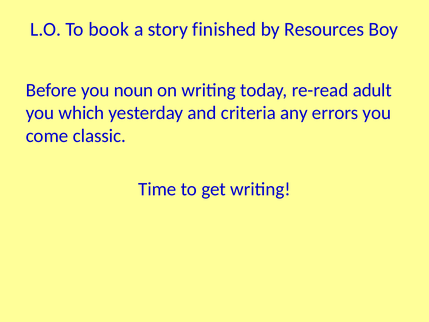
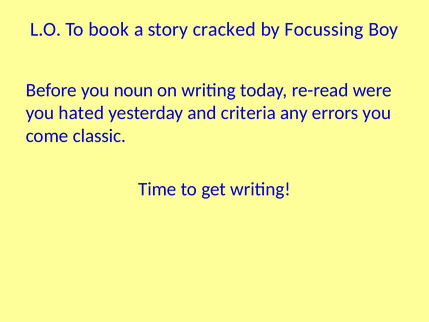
finished: finished -> cracked
Resources: Resources -> Focussing
adult: adult -> were
which: which -> hated
